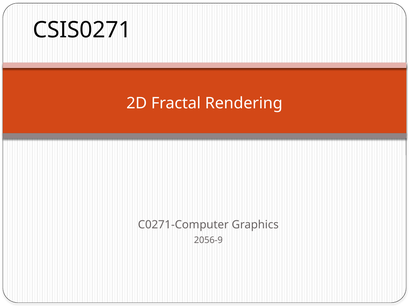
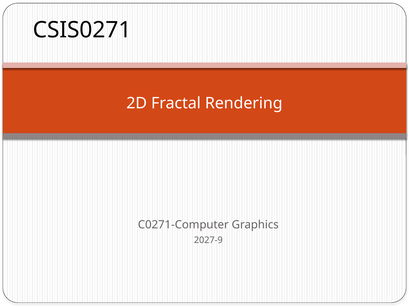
2056-9: 2056-9 -> 2027-9
